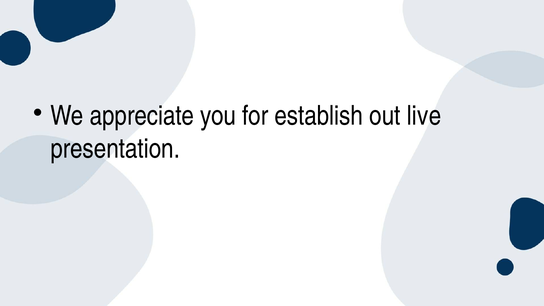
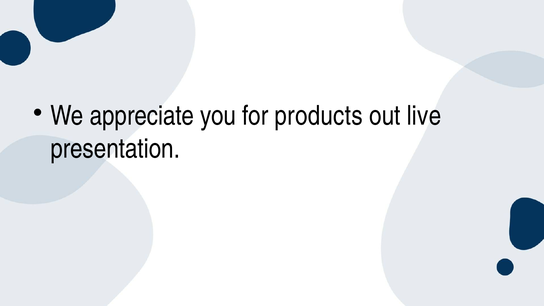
establish: establish -> products
